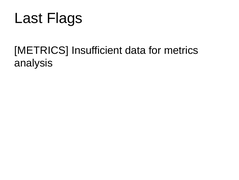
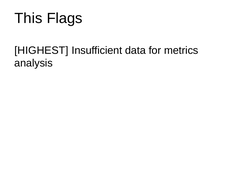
Last: Last -> This
METRICS at (41, 50): METRICS -> HIGHEST
